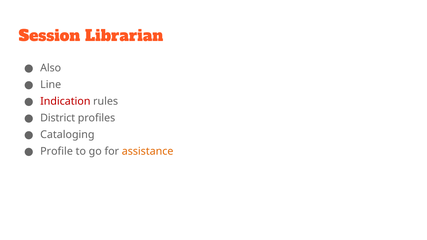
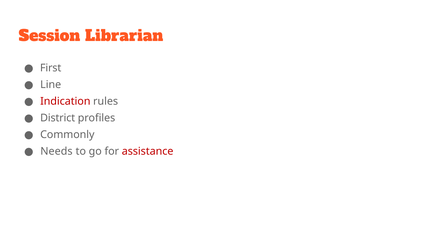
Also: Also -> First
Cataloging: Cataloging -> Commonly
Profile: Profile -> Needs
assistance colour: orange -> red
